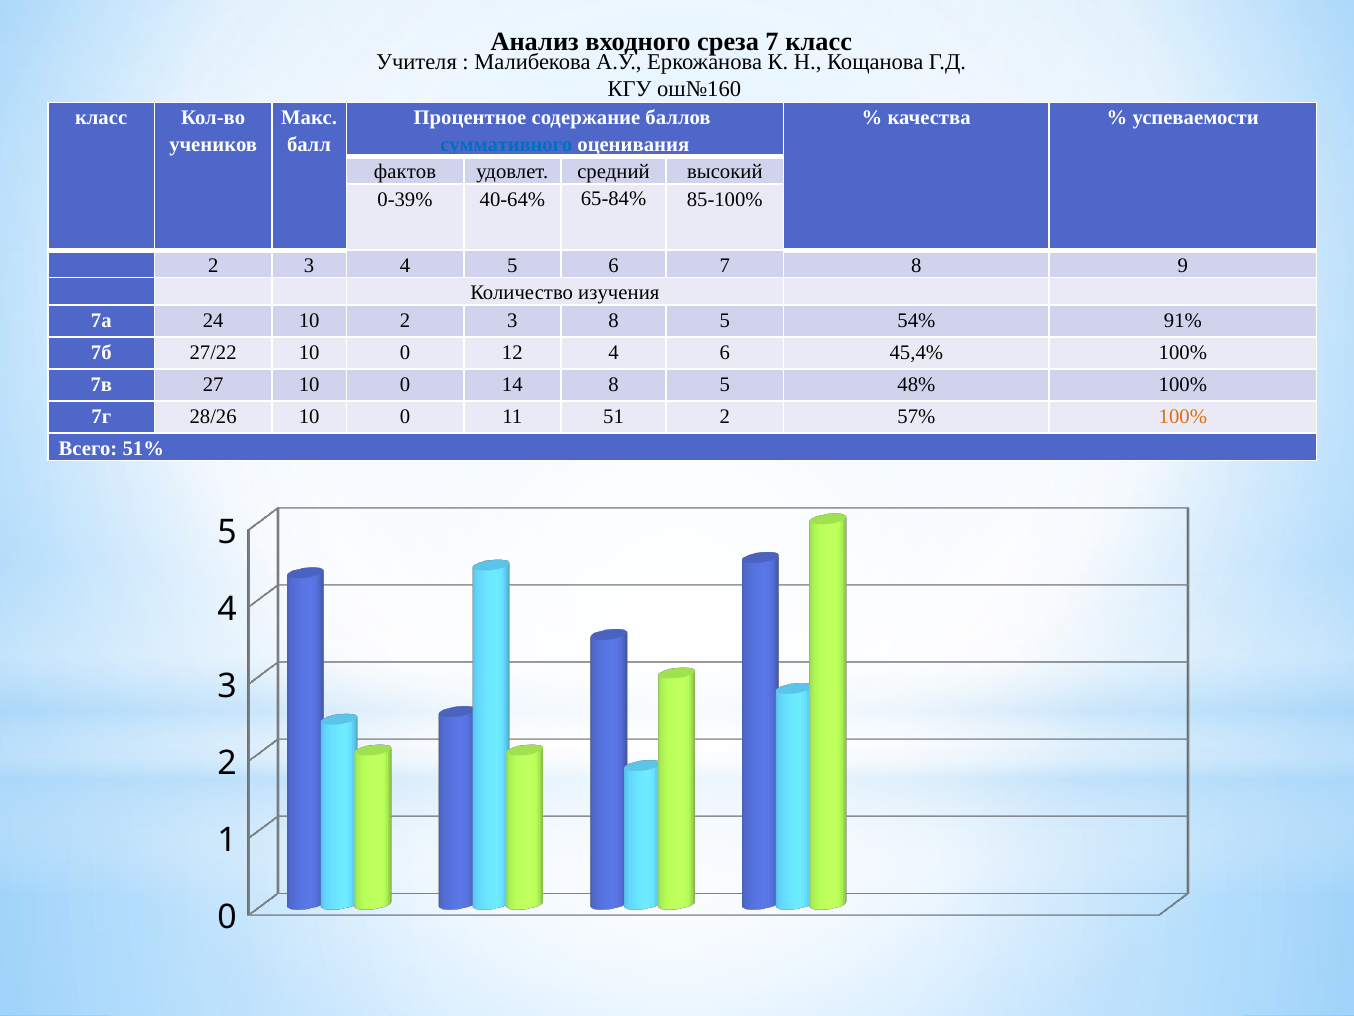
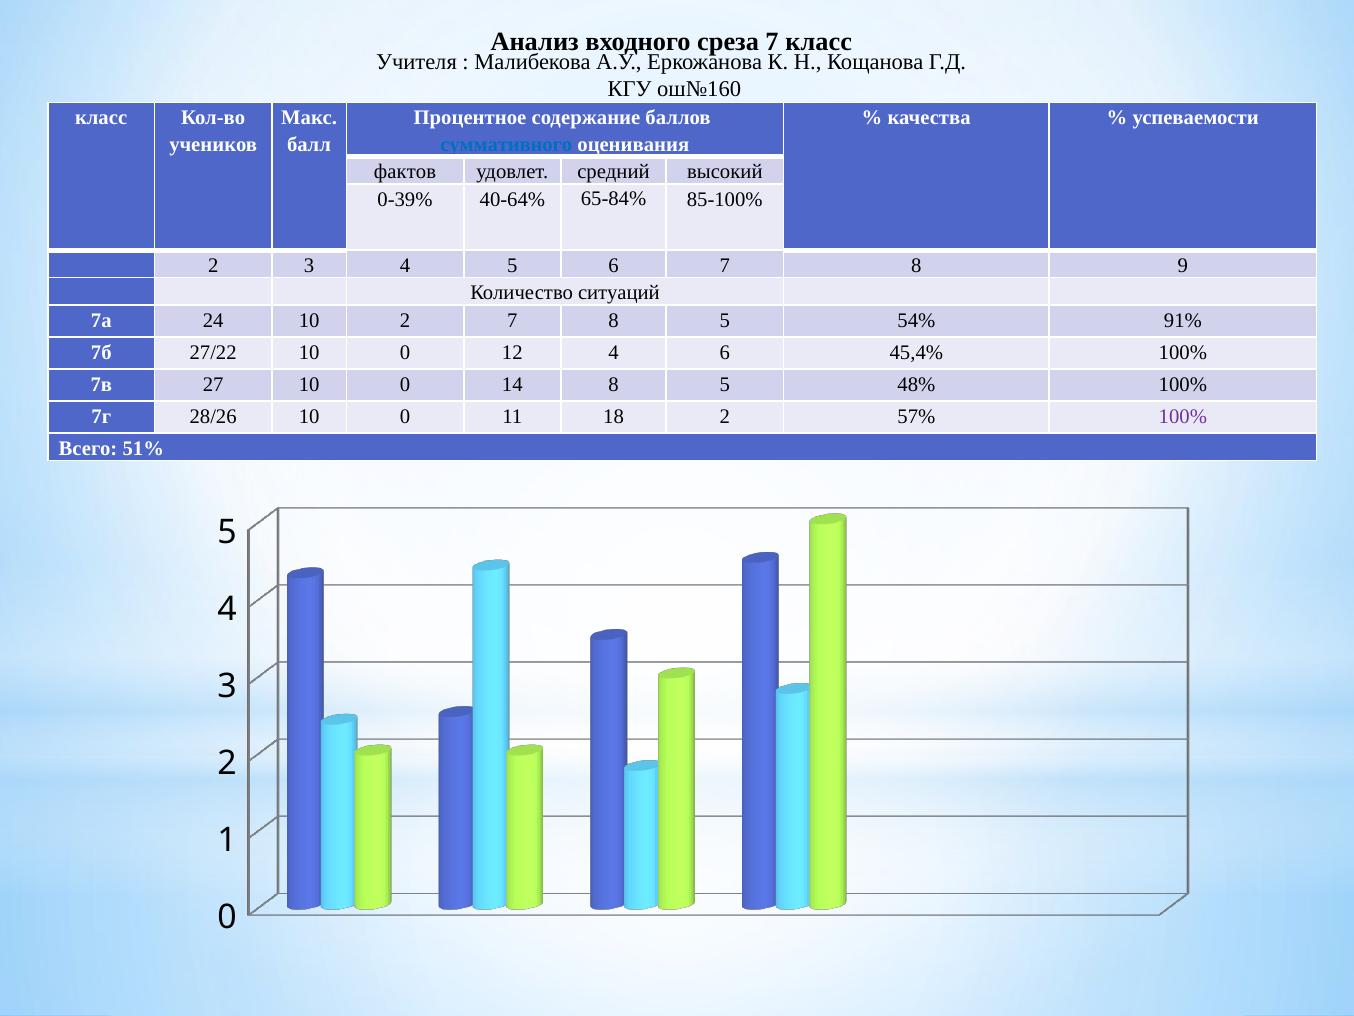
изучения: изучения -> ситуаций
10 2 3: 3 -> 7
51: 51 -> 18
100% at (1183, 416) colour: orange -> purple
